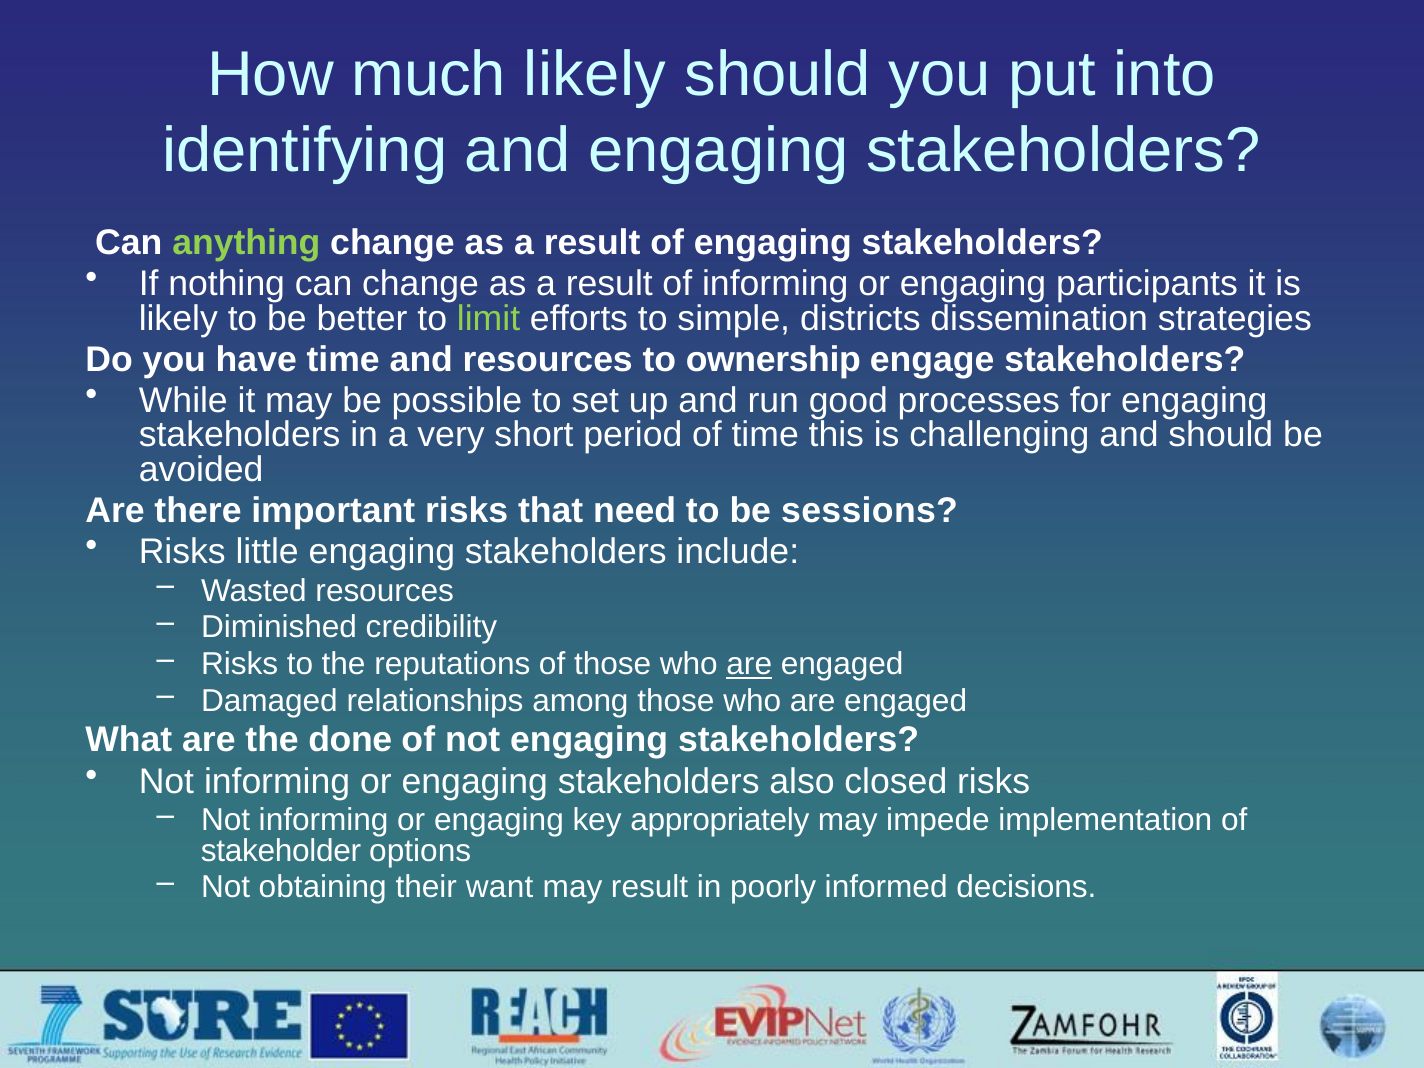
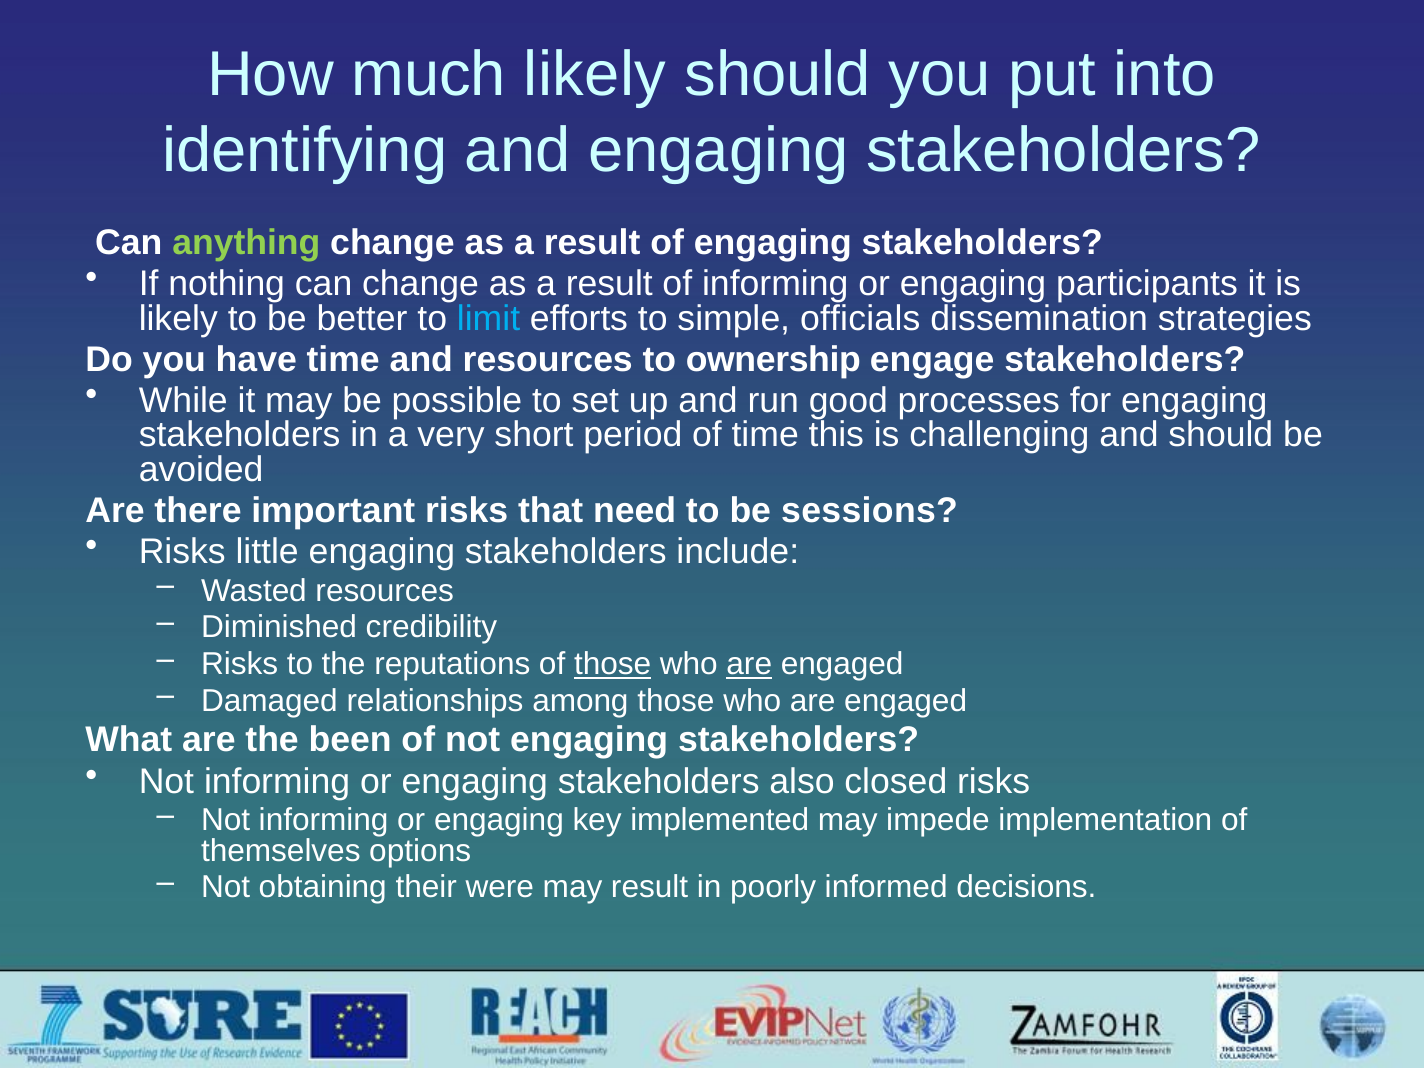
limit colour: light green -> light blue
districts: districts -> officials
those at (613, 664) underline: none -> present
done: done -> been
appropriately: appropriately -> implemented
stakeholder: stakeholder -> themselves
want: want -> were
